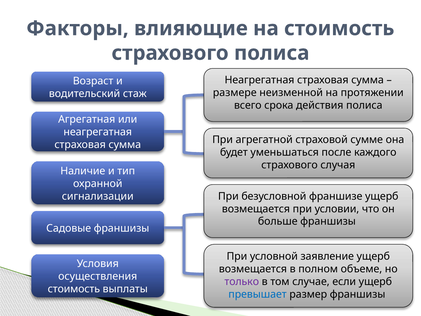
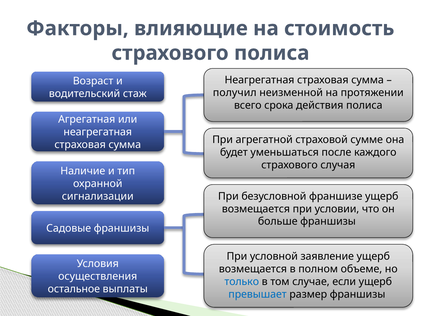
размере: размере -> получил
только colour: purple -> blue
стоимость at (74, 289): стоимость -> остальное
